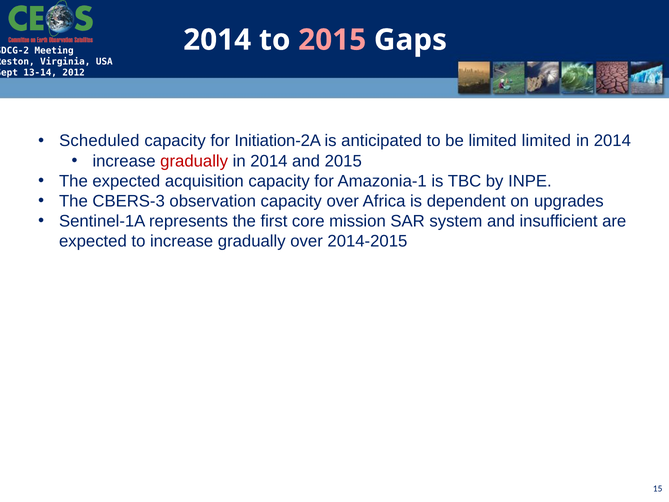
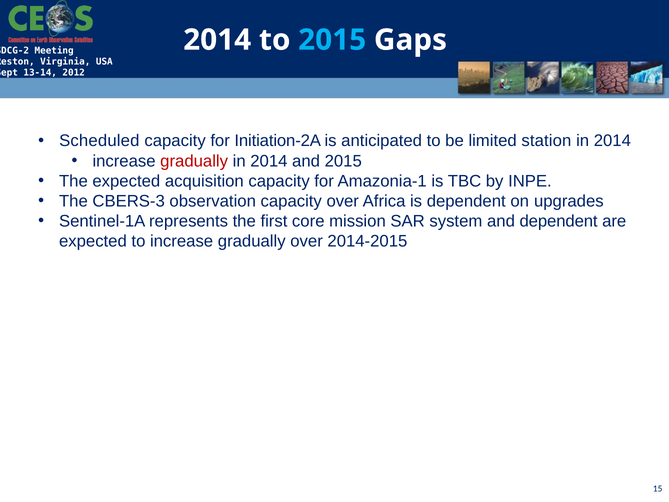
2015 at (332, 40) colour: pink -> light blue
limited limited: limited -> station
and insufficient: insufficient -> dependent
